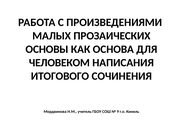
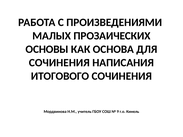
ЧЕЛОВЕКОМ at (59, 63): ЧЕЛОВЕКОМ -> СОЧИНЕНИЯ
